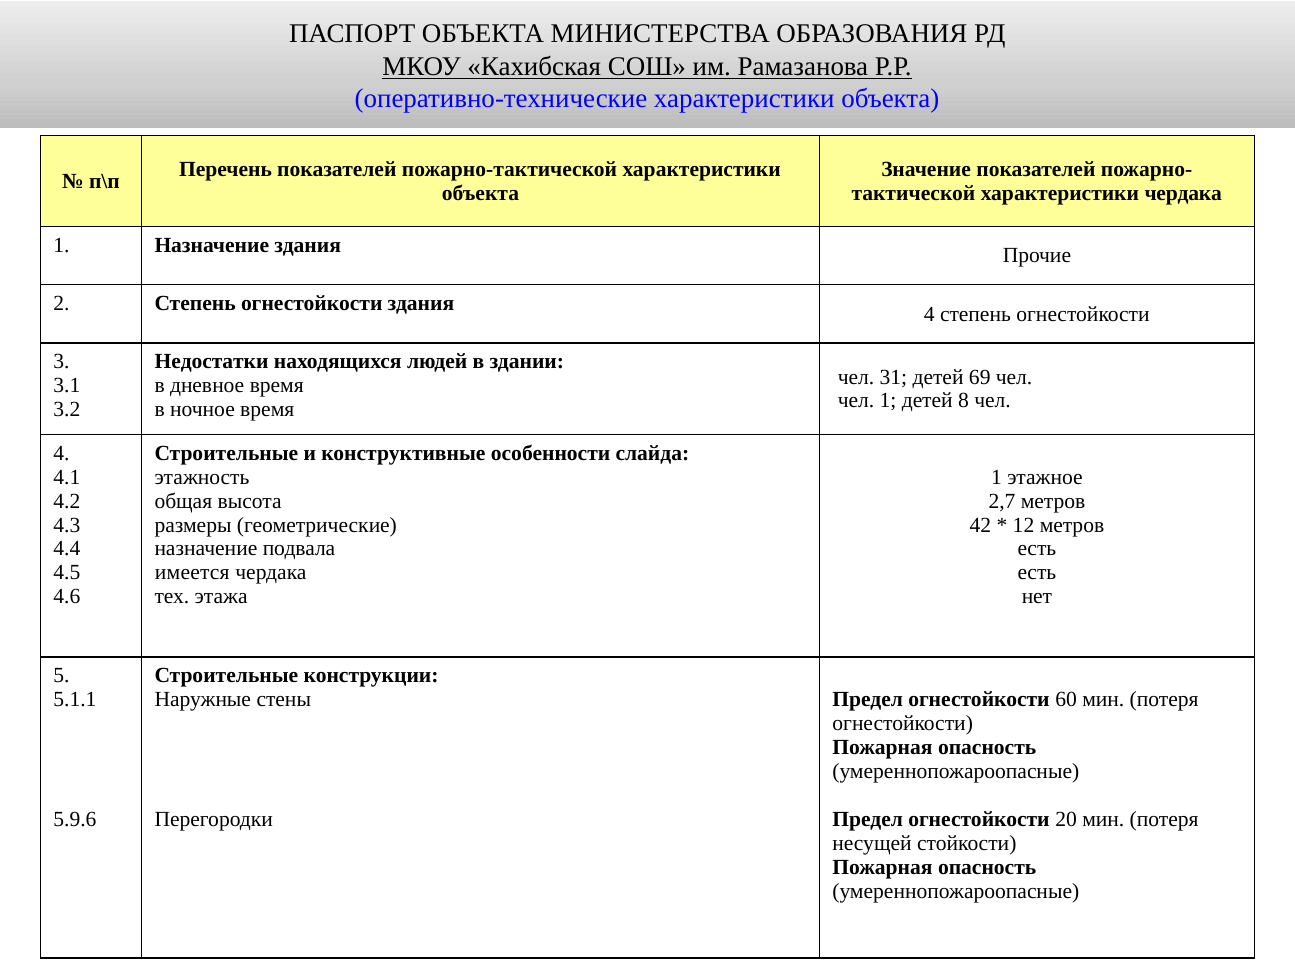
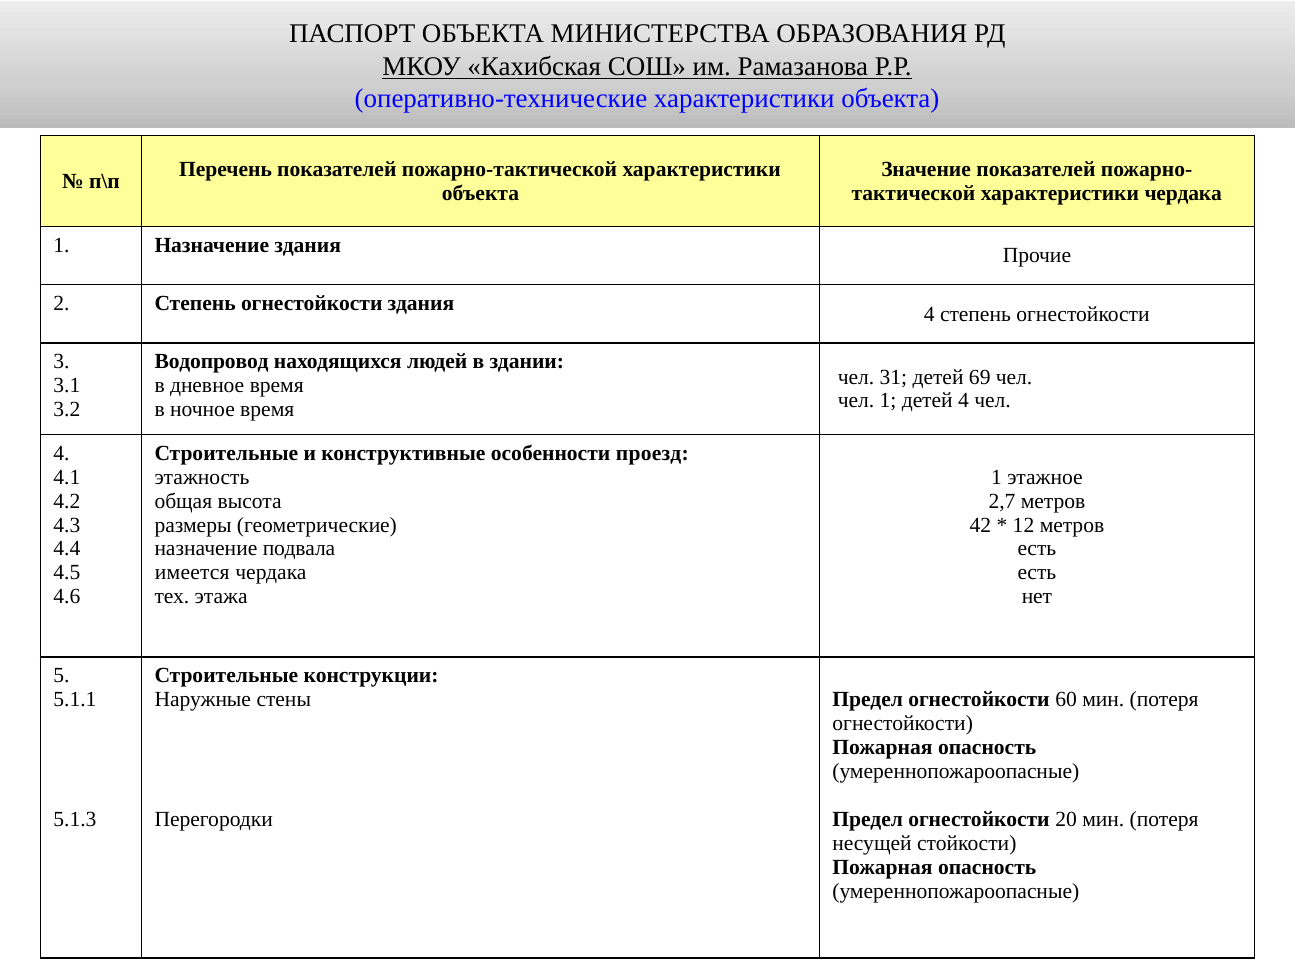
Недостатки: Недостатки -> Водопровод
детей 8: 8 -> 4
слайда: слайда -> проезд
5.9.6: 5.9.6 -> 5.1.3
